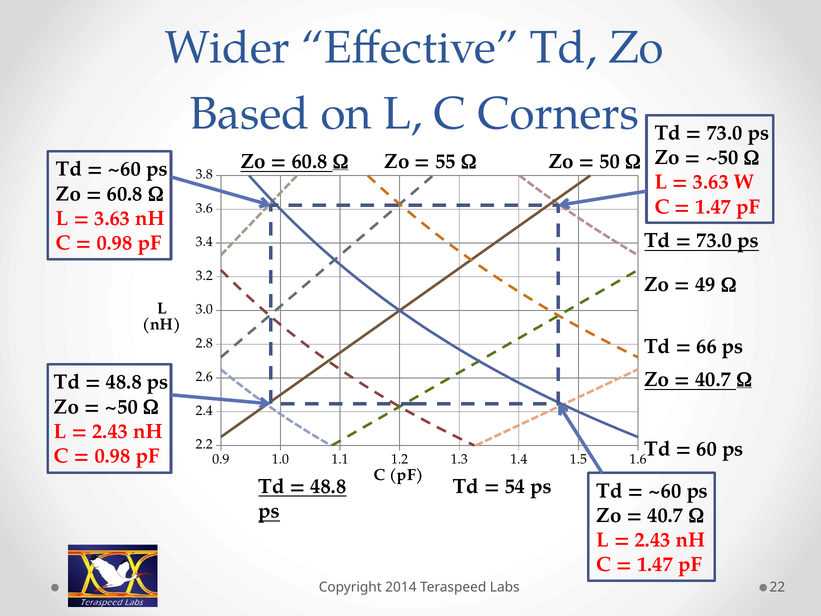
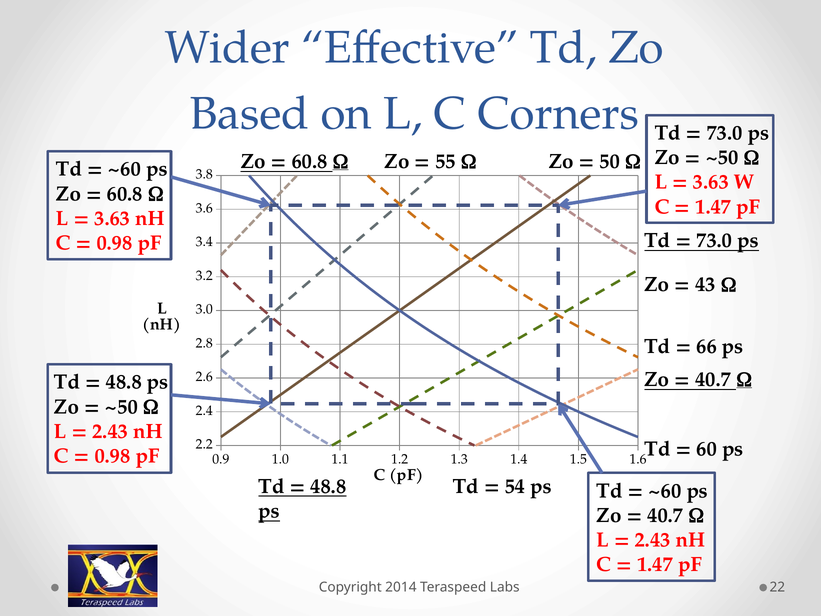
49: 49 -> 43
